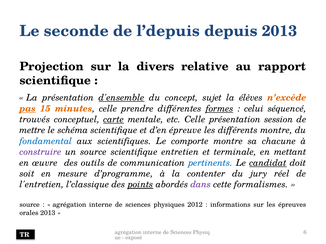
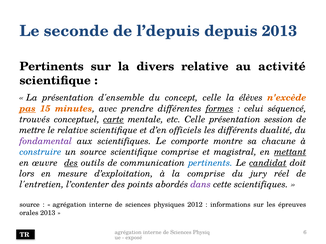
Projection at (52, 67): Projection -> Pertinents
rapport: rapport -> activité
d'ensemble underline: present -> none
concept sujet: sujet -> celle
minutes celle: celle -> avec
le schéma: schéma -> relative
épreuve: épreuve -> officiels
différents montre: montre -> dualité
fondamental colour: blue -> purple
construire colour: purple -> blue
scientifique entretien: entretien -> comprise
terminale: terminale -> magistral
mettant underline: none -> present
des at (71, 163) underline: none -> present
soit: soit -> lors
d’programme: d’programme -> d’exploitation
la contenter: contenter -> comprise
l’classique: l’classique -> l’contenter
points underline: present -> none
cette formalismes: formalismes -> scientifiques
